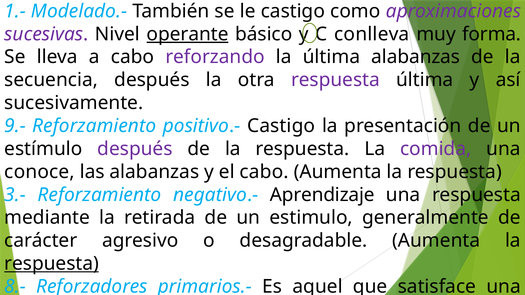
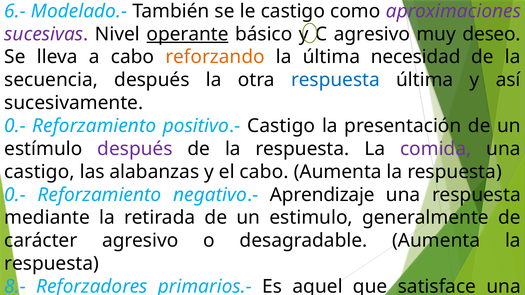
1.-: 1.- -> 6.-
C conlleva: conlleva -> agresivo
muy forma: forma -> deseo
reforzando colour: purple -> orange
última alabanzas: alabanzas -> necesidad
respuesta at (335, 80) colour: purple -> blue
9.- at (15, 126): 9.- -> 0.-
conoce at (39, 172): conoce -> castigo
3.- at (15, 195): 3.- -> 0.-
respuesta at (52, 264) underline: present -> none
